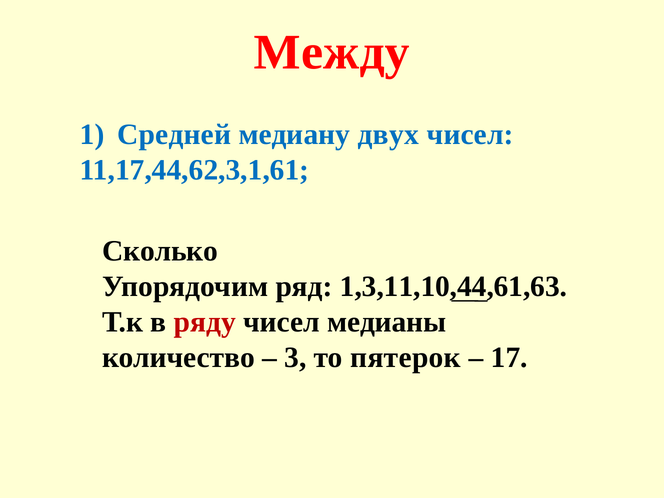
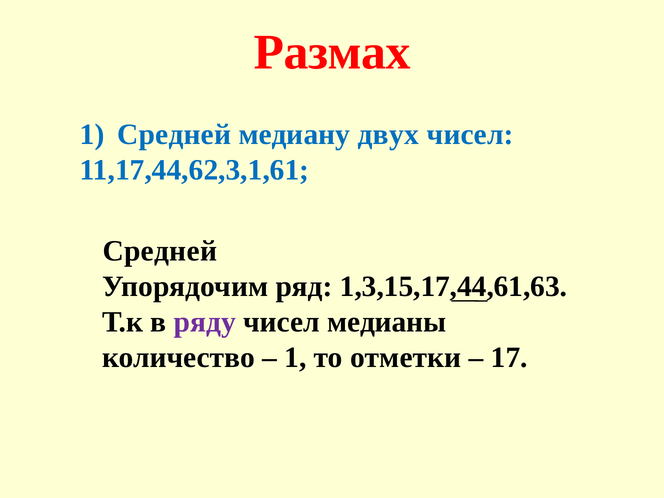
Между: Между -> Размах
Сколько at (160, 251): Сколько -> Средней
1,3,11,10,44,61,63: 1,3,11,10,44,61,63 -> 1,3,15,17,44,61,63
ряду colour: red -> purple
3 at (295, 358): 3 -> 1
пятерок: пятерок -> отметки
